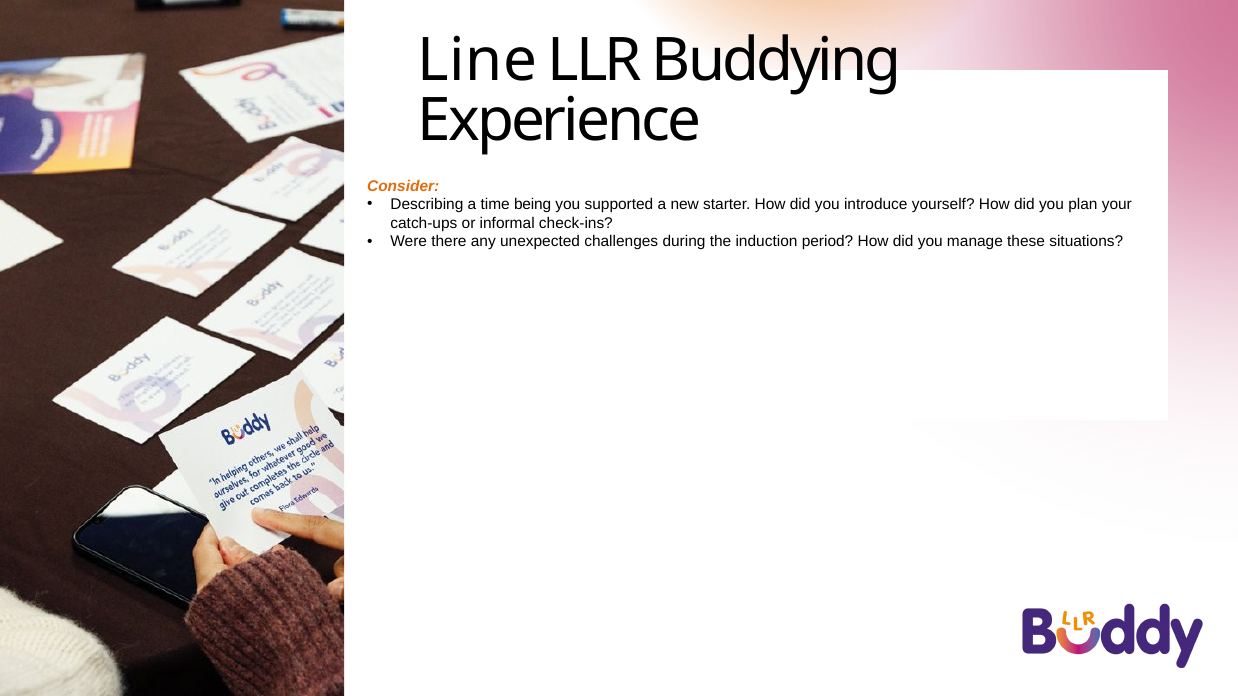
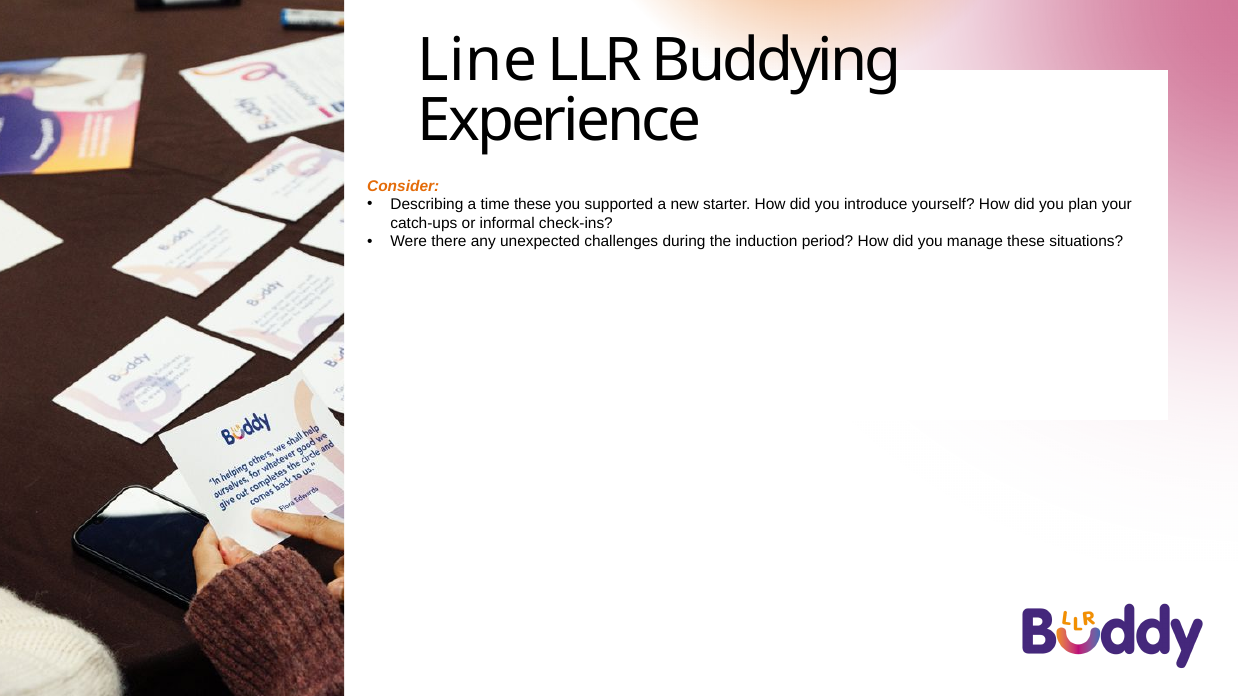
time being: being -> these
